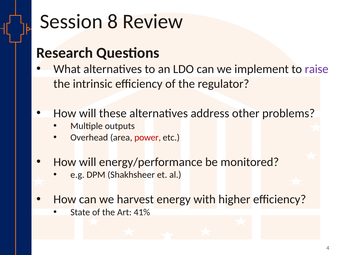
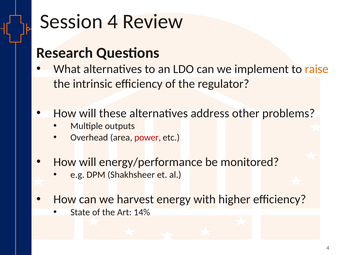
Session 8: 8 -> 4
raise colour: purple -> orange
41%: 41% -> 14%
